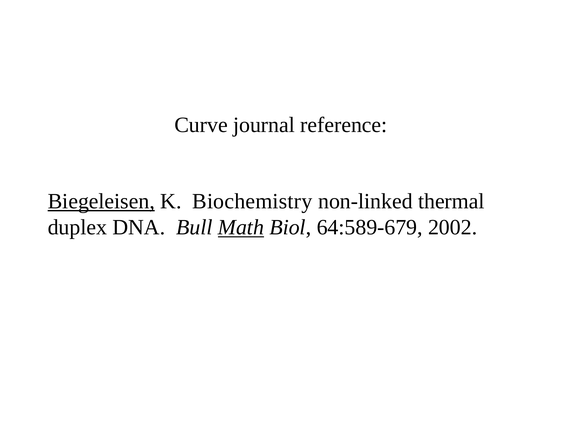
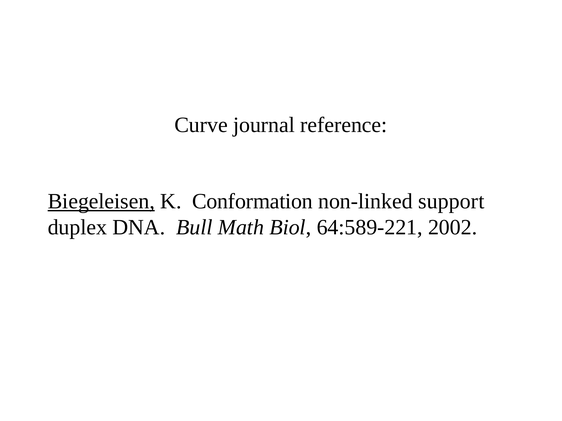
Biochemistry: Biochemistry -> Conformation
thermal: thermal -> support
Math underline: present -> none
64:589-679: 64:589-679 -> 64:589-221
